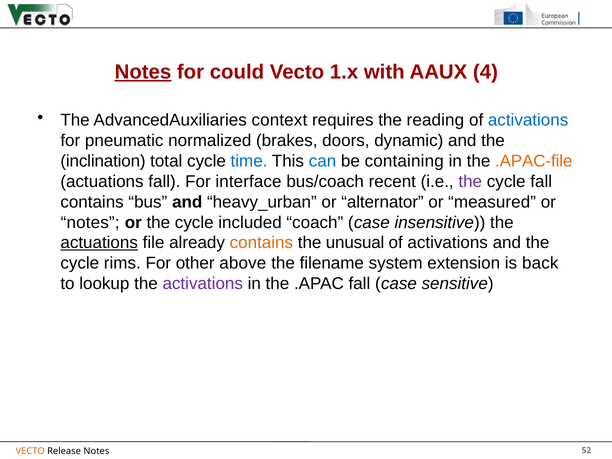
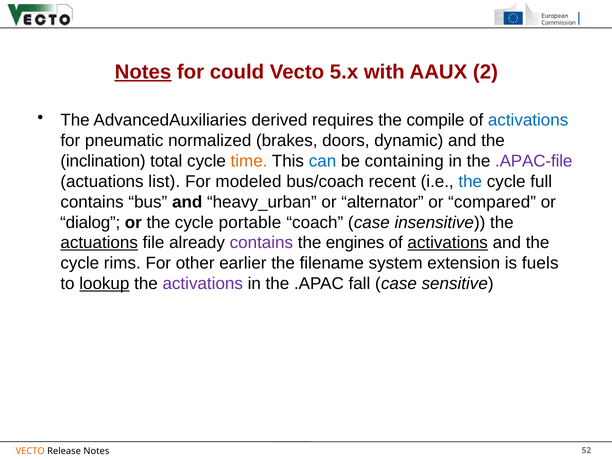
1.x: 1.x -> 5.x
4: 4 -> 2
context: context -> derived
reading: reading -> compile
time colour: blue -> orange
.APAC-file colour: orange -> purple
actuations fall: fall -> list
interface: interface -> modeled
the at (470, 182) colour: purple -> blue
cycle fall: fall -> full
measured: measured -> compared
notes at (90, 222): notes -> dialog
included: included -> portable
contains at (261, 243) colour: orange -> purple
unusual: unusual -> engines
activations at (448, 243) underline: none -> present
above: above -> earlier
back: back -> fuels
lookup underline: none -> present
